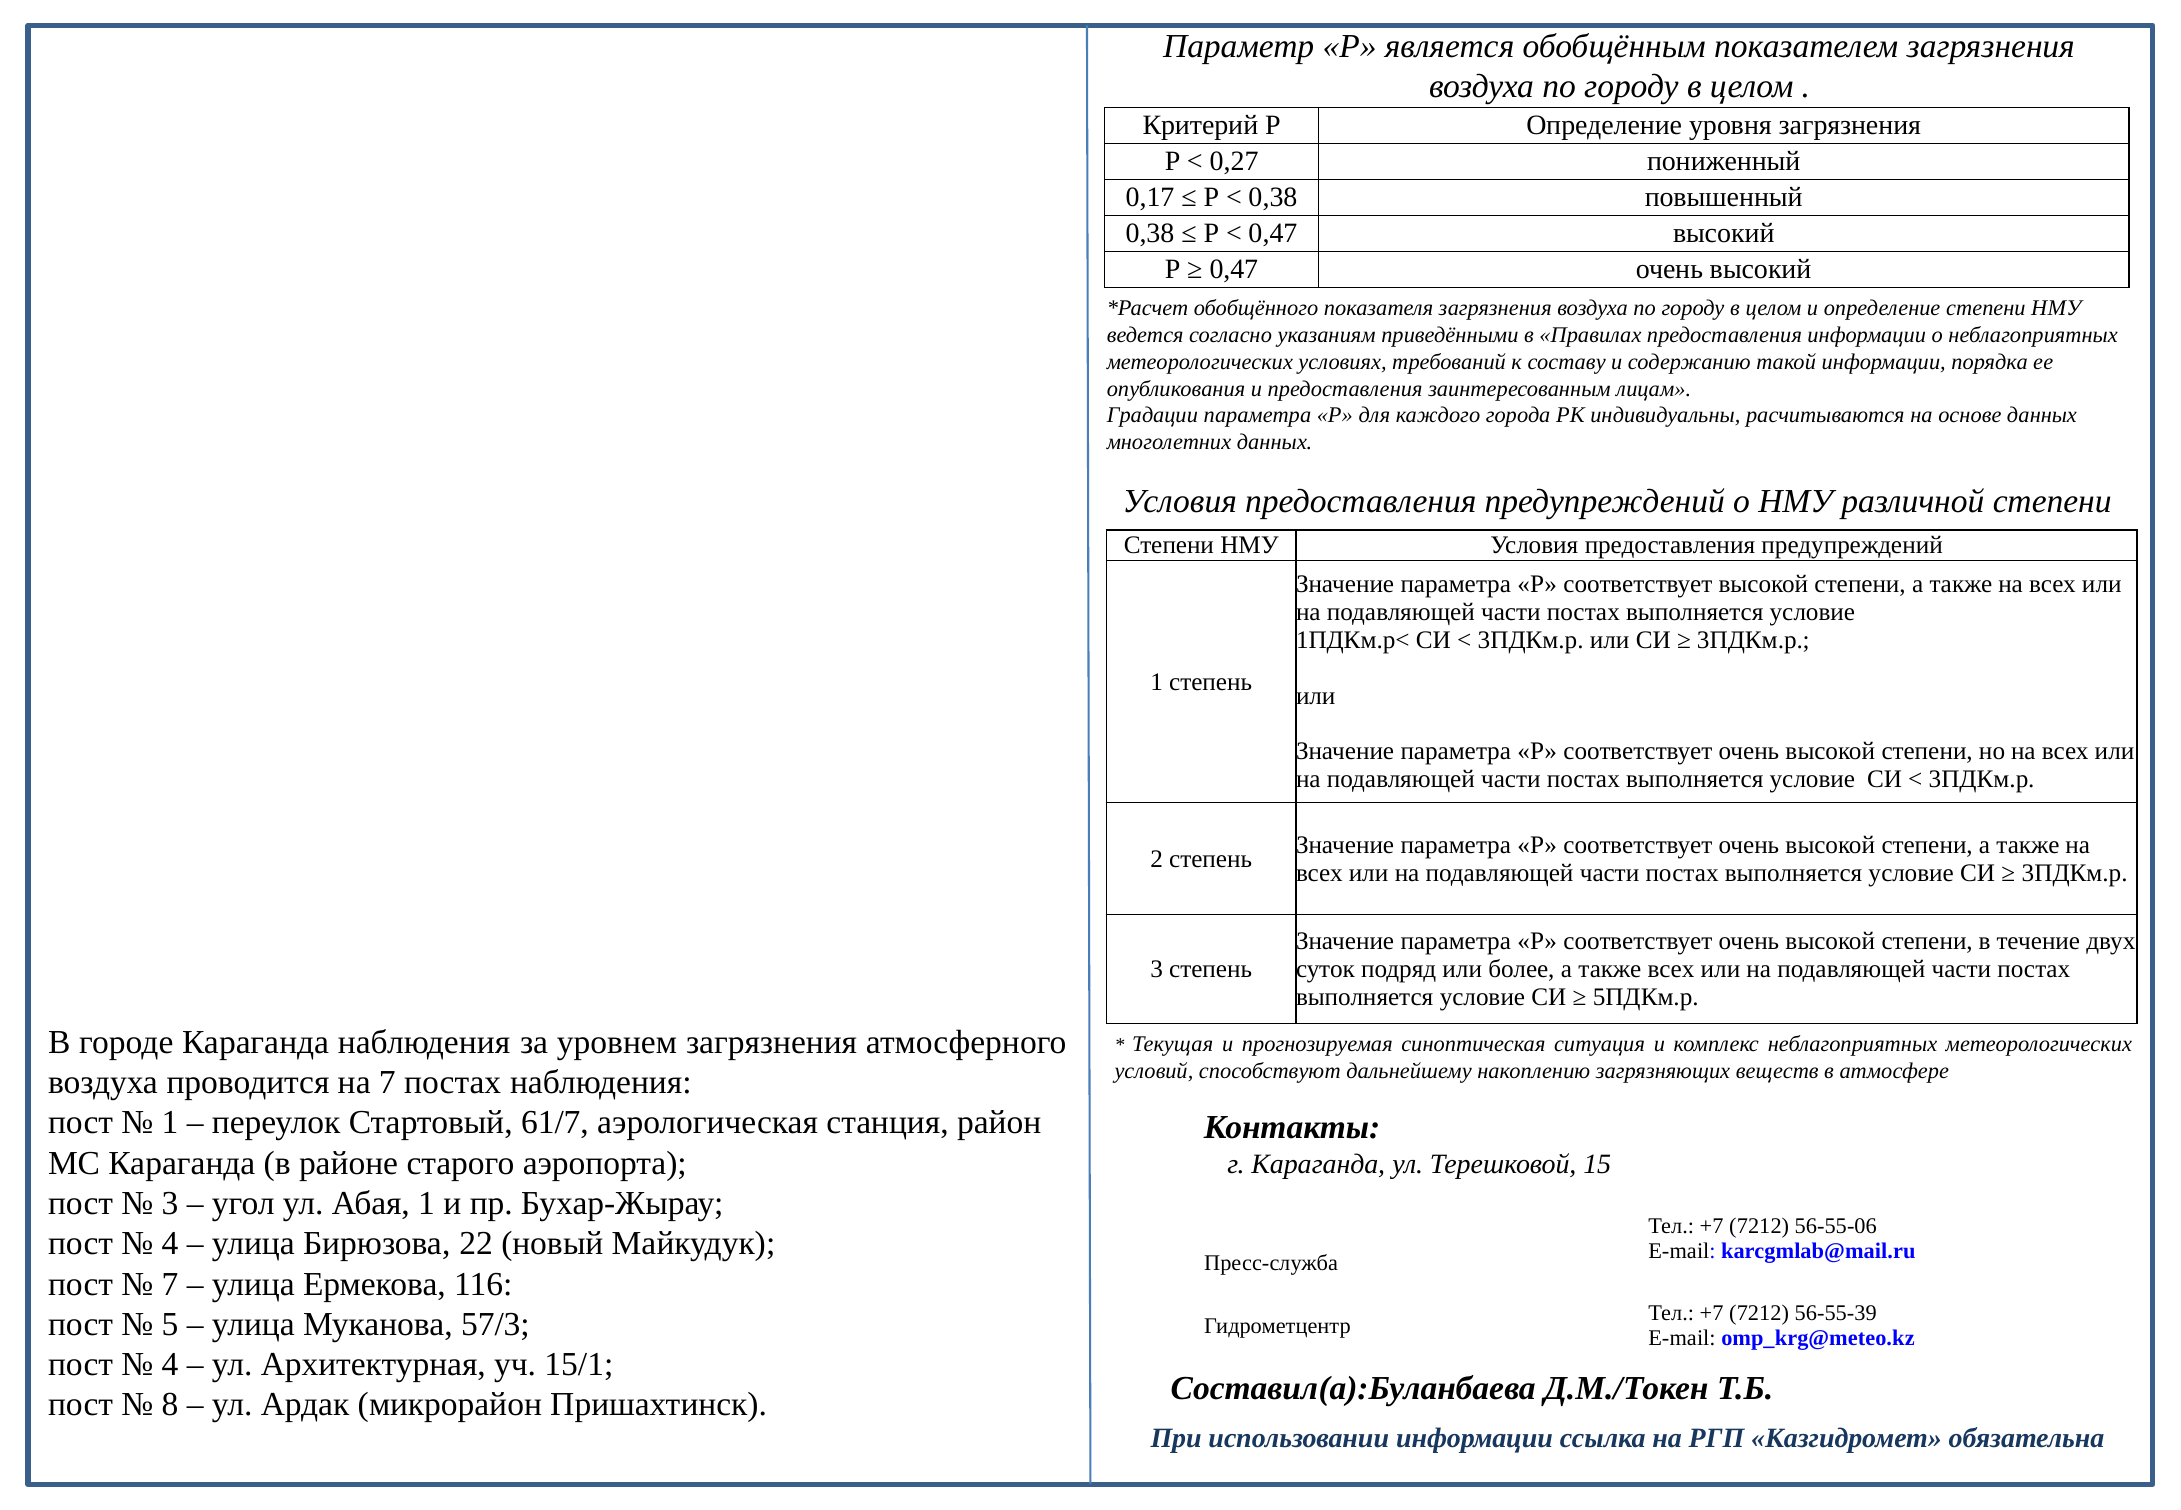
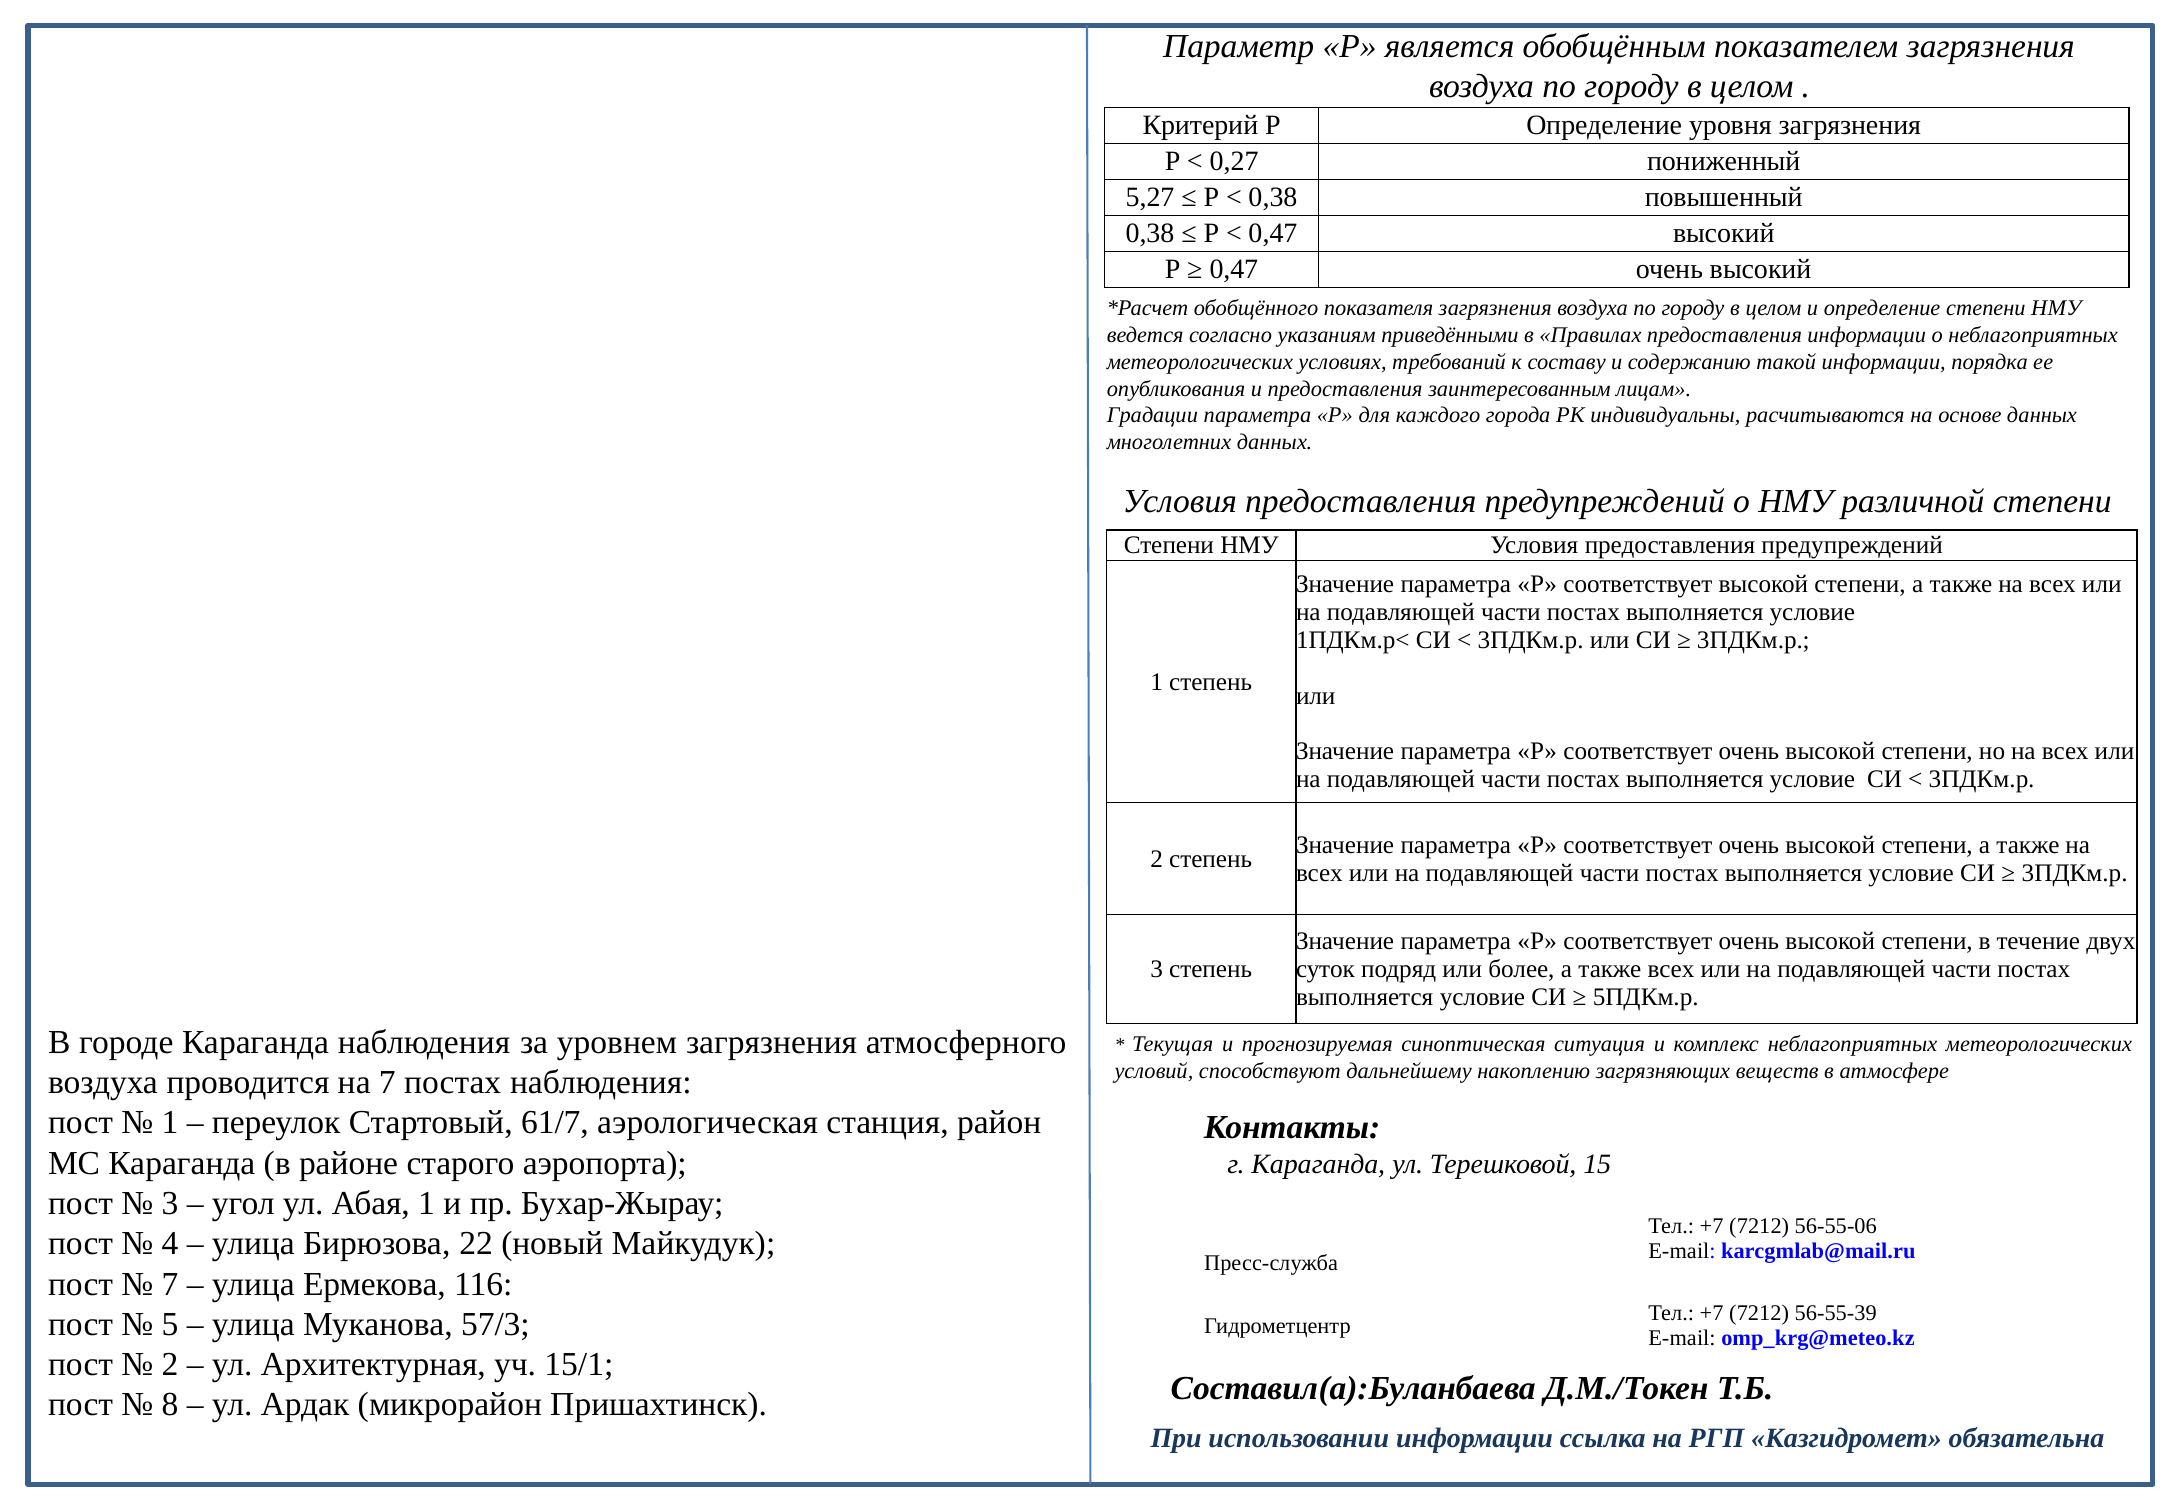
0,17: 0,17 -> 5,27
4 at (170, 1364): 4 -> 2
